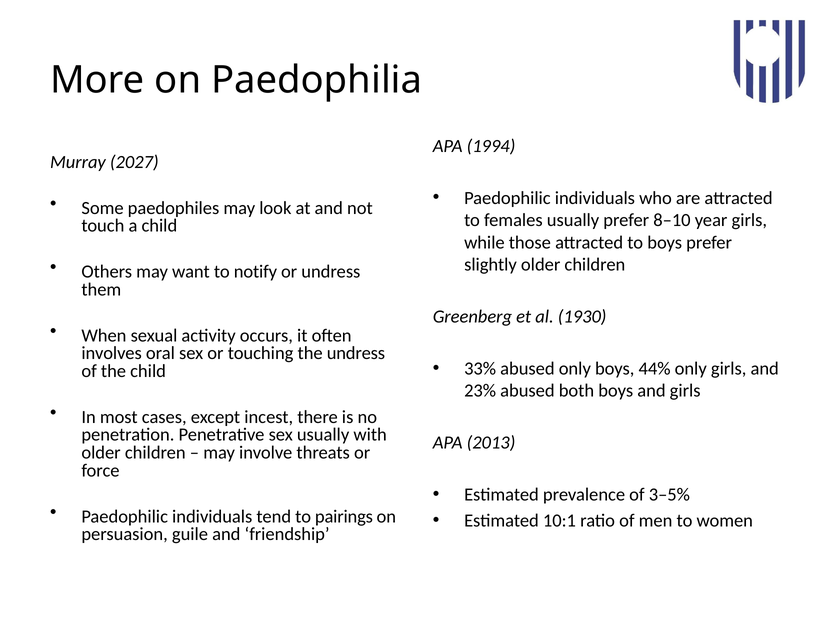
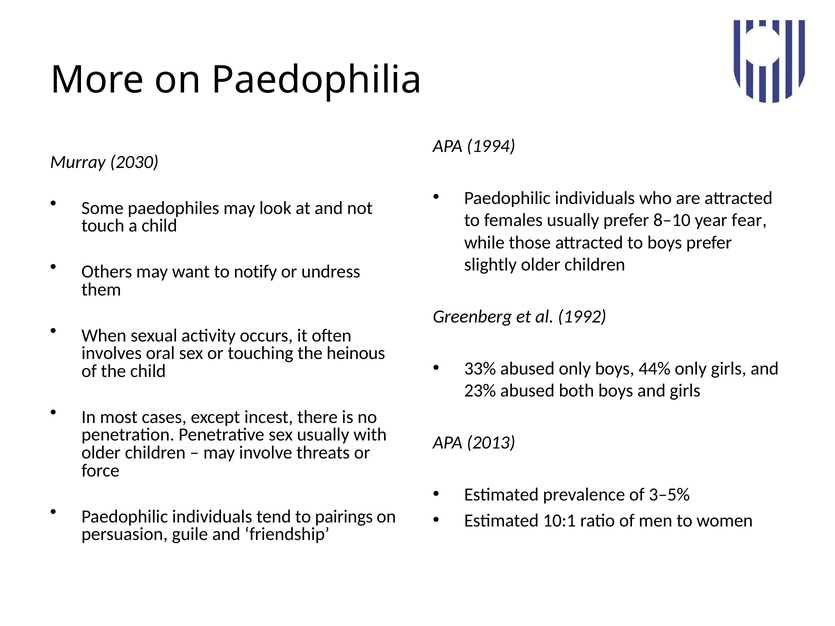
2027: 2027 -> 2030
year girls: girls -> fear
1930: 1930 -> 1992
the undress: undress -> heinous
